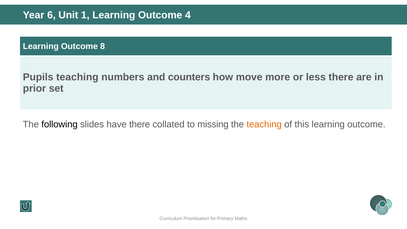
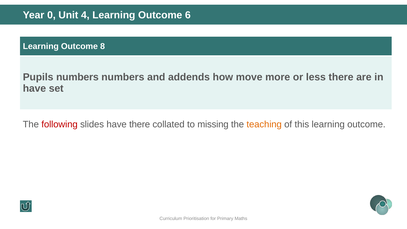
6: 6 -> 0
1: 1 -> 4
4: 4 -> 6
Pupils teaching: teaching -> numbers
counters: counters -> addends
prior at (34, 88): prior -> have
following colour: black -> red
